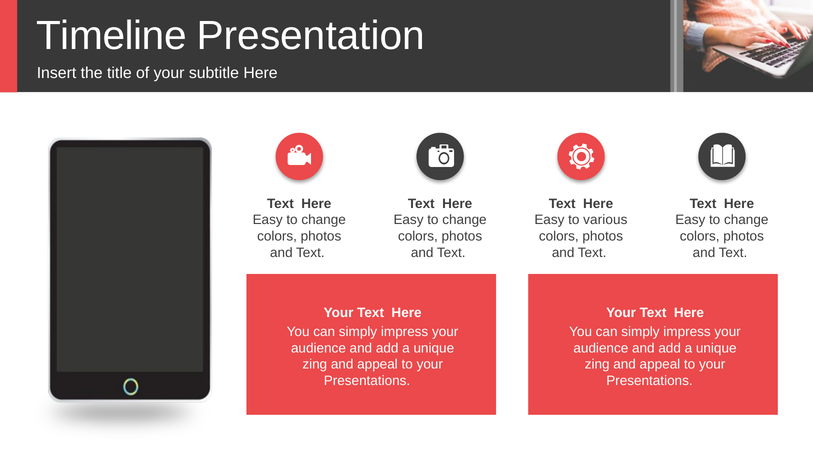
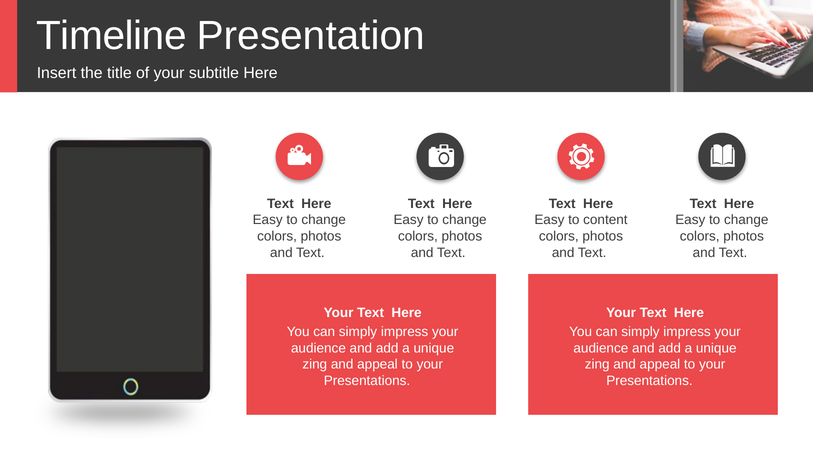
various: various -> content
